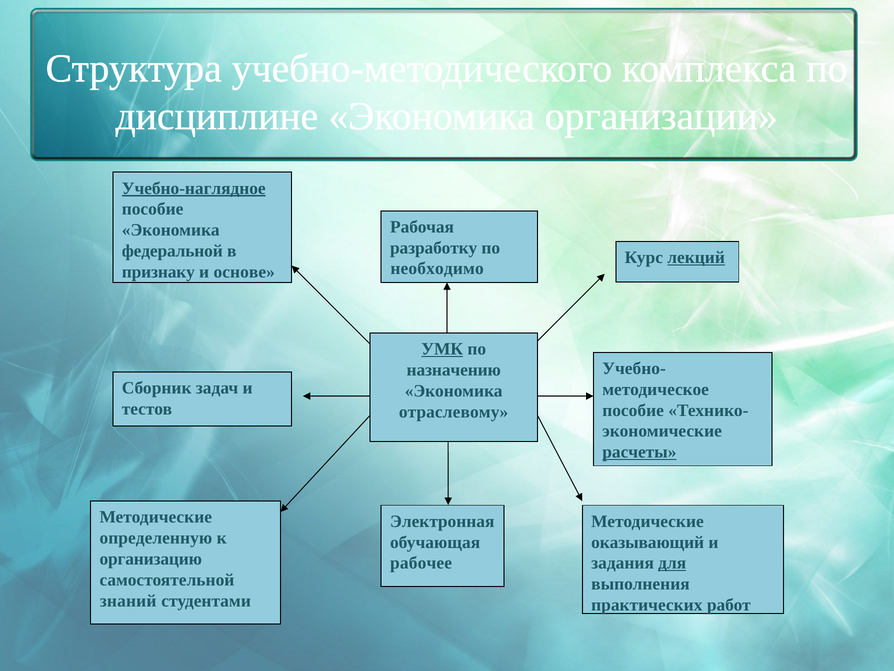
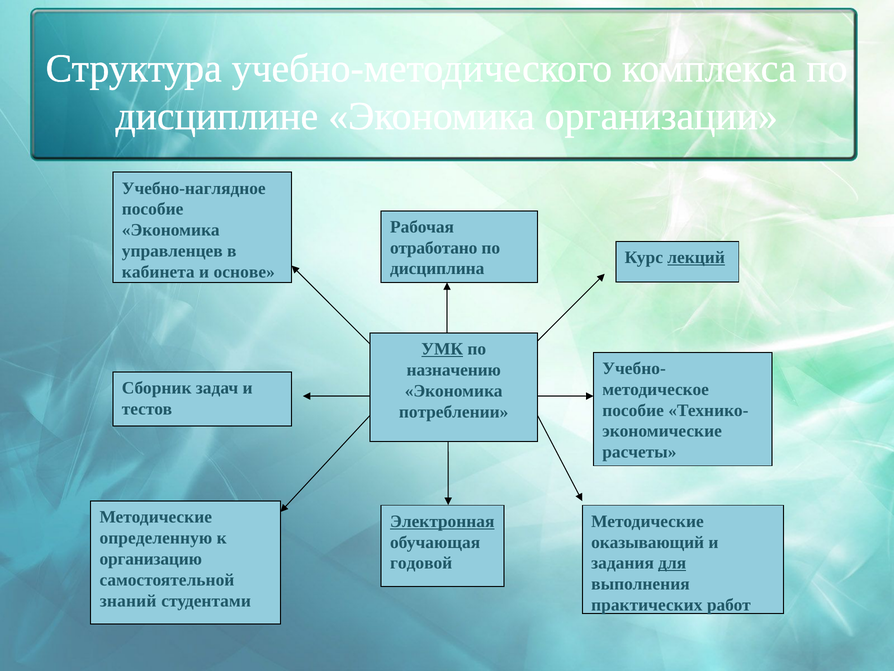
Учебно-наглядное underline: present -> none
разработку: разработку -> отработано
федеральной: федеральной -> управленцев
необходимо: необходимо -> дисциплина
признаку: признаку -> кабинета
отраслевому: отраслевому -> потреблении
расчеты underline: present -> none
Электронная underline: none -> present
рабочее: рабочее -> годовой
